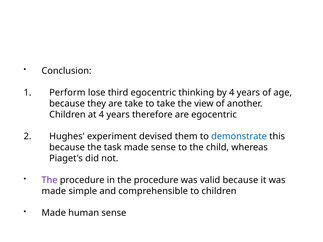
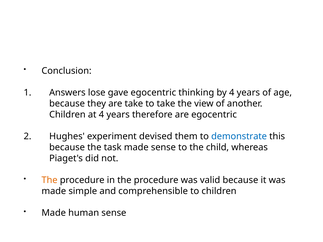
Perform: Perform -> Answers
third: third -> gave
The at (50, 180) colour: purple -> orange
